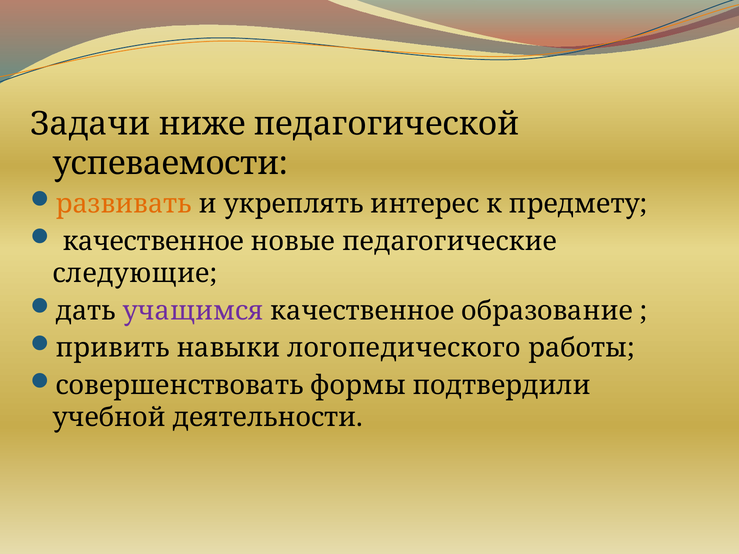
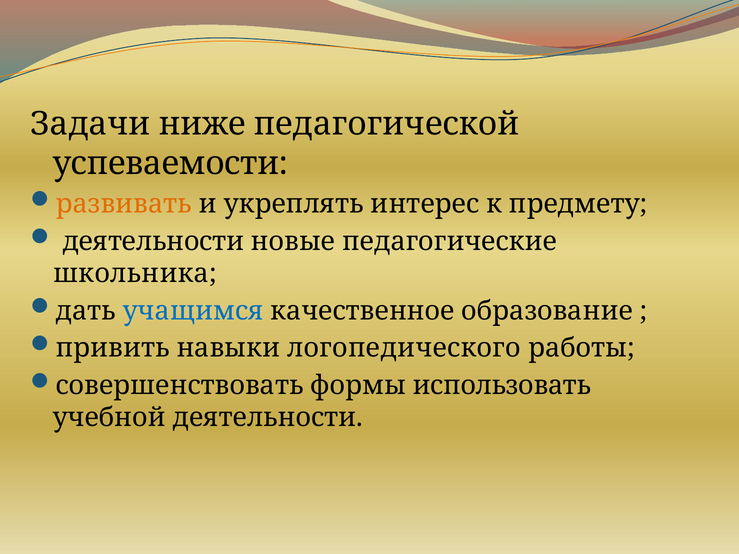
качественное at (153, 241): качественное -> деятельности
следующие: следующие -> школьника
учащимся colour: purple -> blue
подтвердили: подтвердили -> использовать
